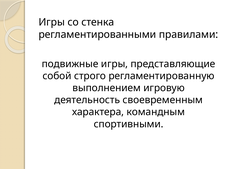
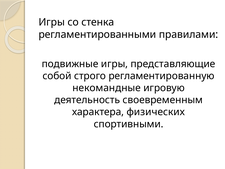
выполнением: выполнением -> некомандные
командным: командным -> физических
